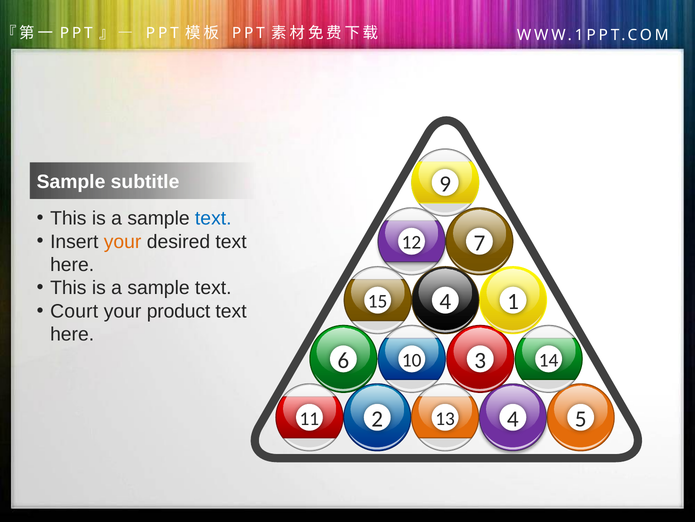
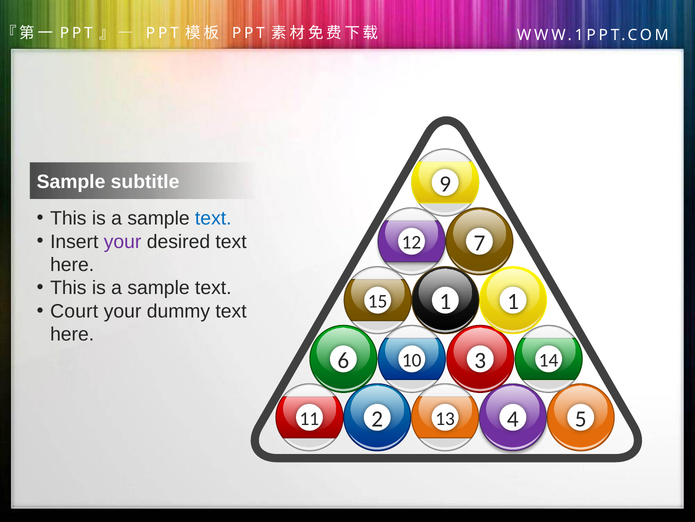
your at (123, 241) colour: orange -> purple
4 at (445, 301): 4 -> 1
product: product -> dummy
